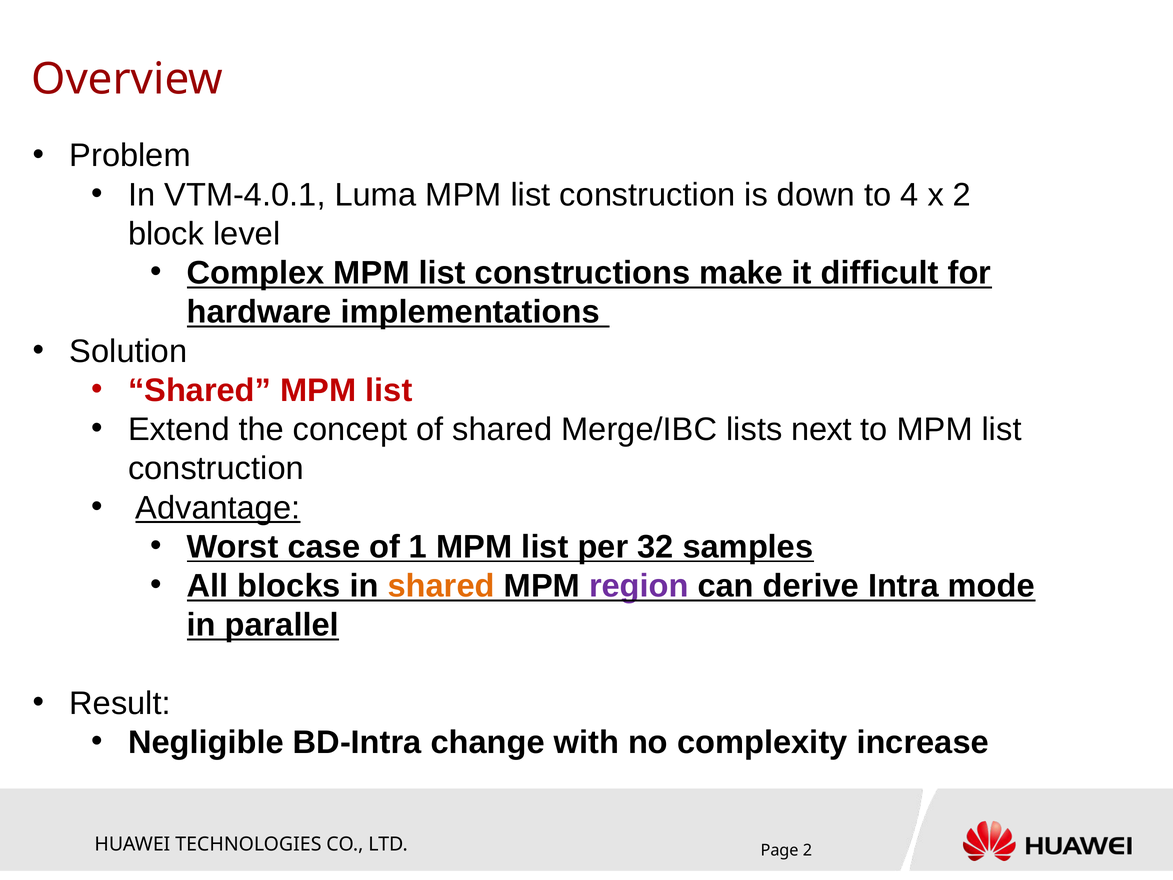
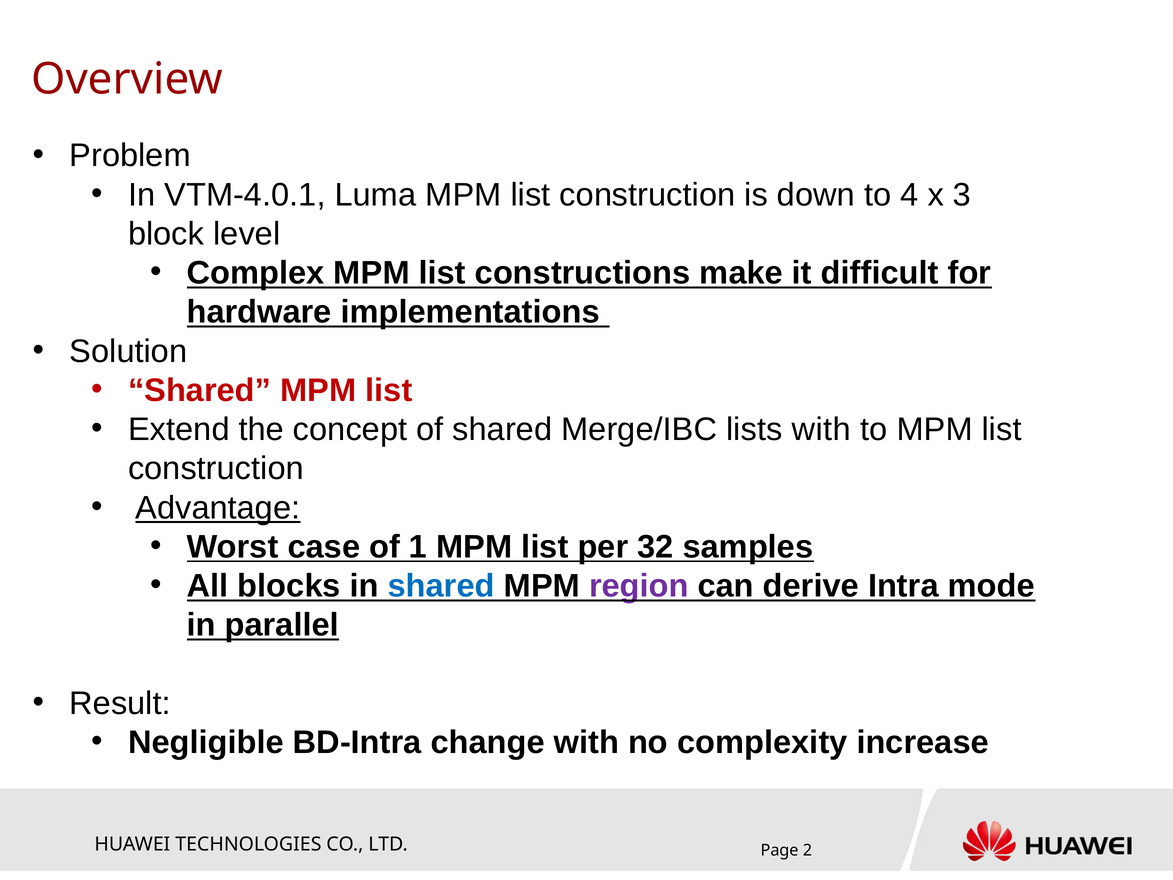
x 2: 2 -> 3
lists next: next -> with
shared at (441, 586) colour: orange -> blue
